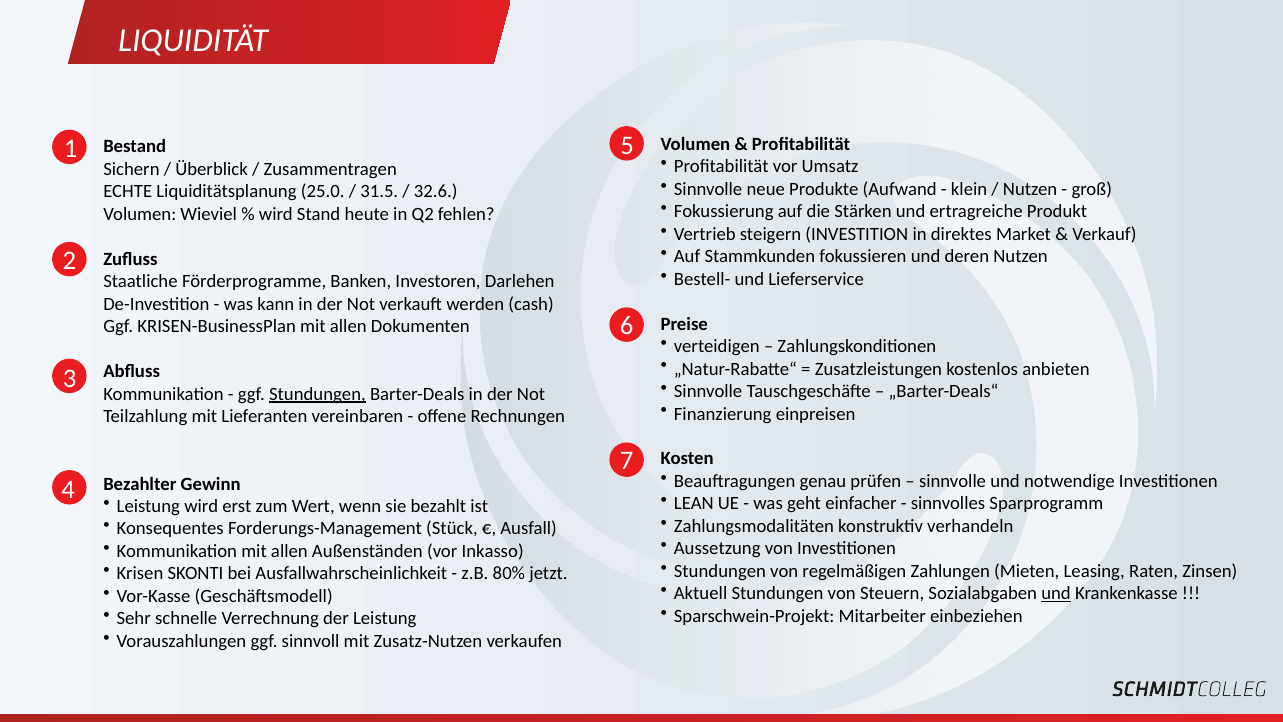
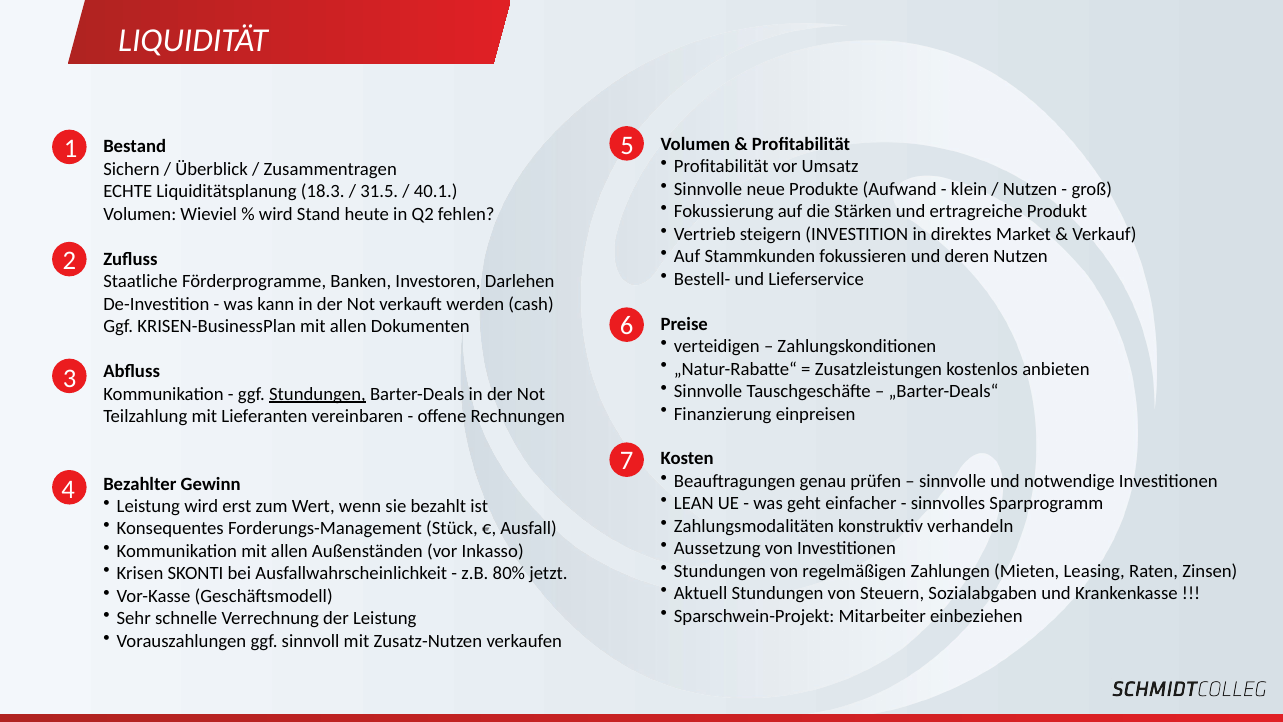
25.0: 25.0 -> 18.3
32.6: 32.6 -> 40.1
und at (1056, 593) underline: present -> none
